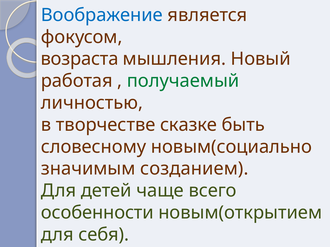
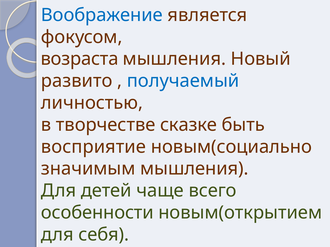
работая: работая -> развито
получаемый colour: green -> blue
словесному: словесному -> восприятие
значимым созданием: созданием -> мышления
